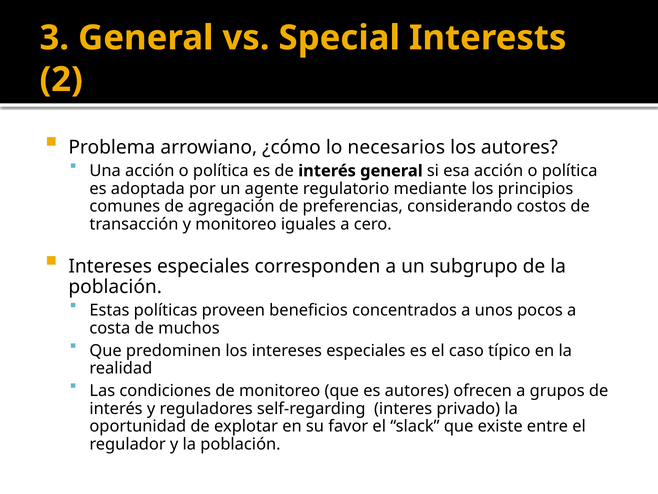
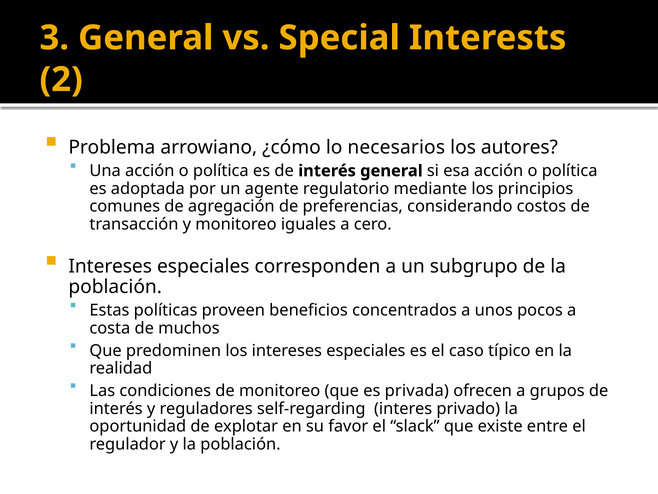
es autores: autores -> privada
